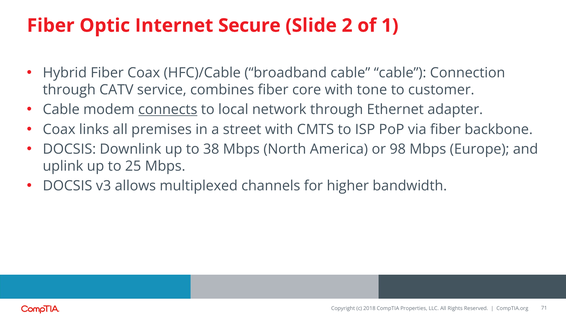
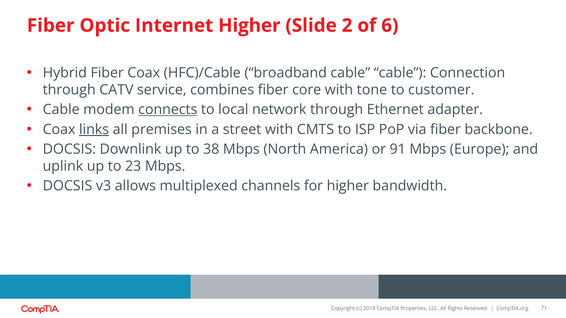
Internet Secure: Secure -> Higher
1: 1 -> 6
links underline: none -> present
98: 98 -> 91
25: 25 -> 23
